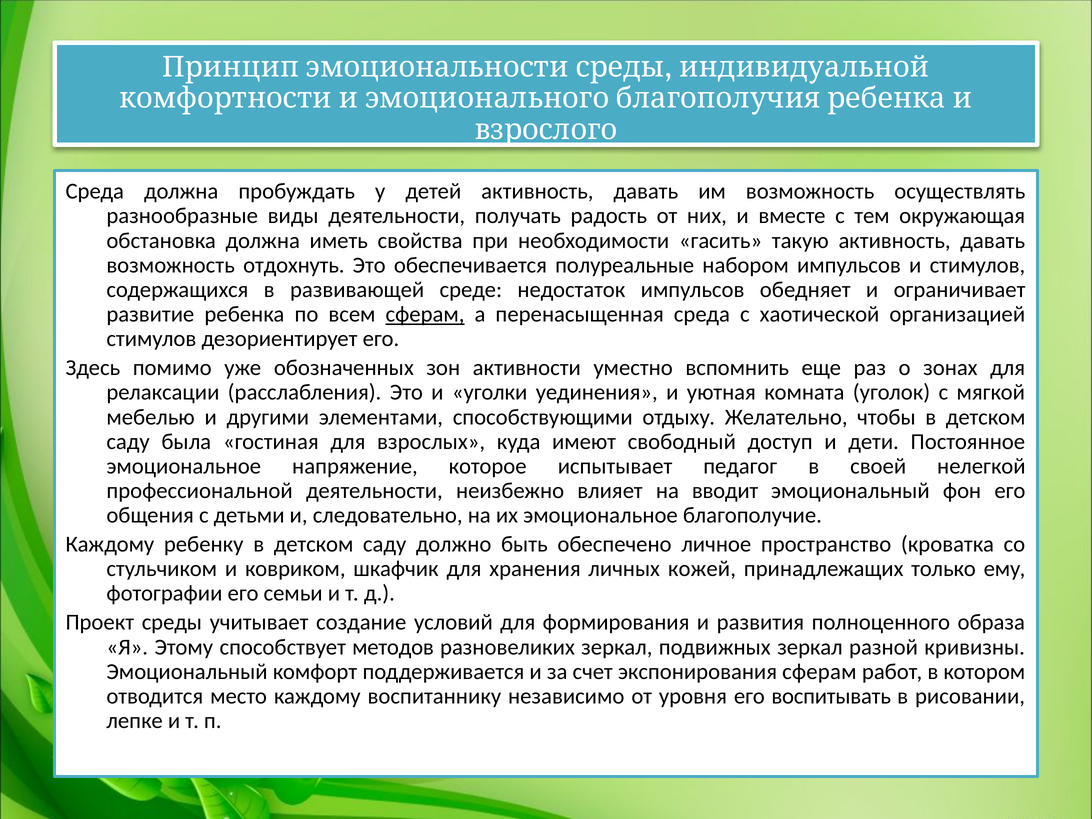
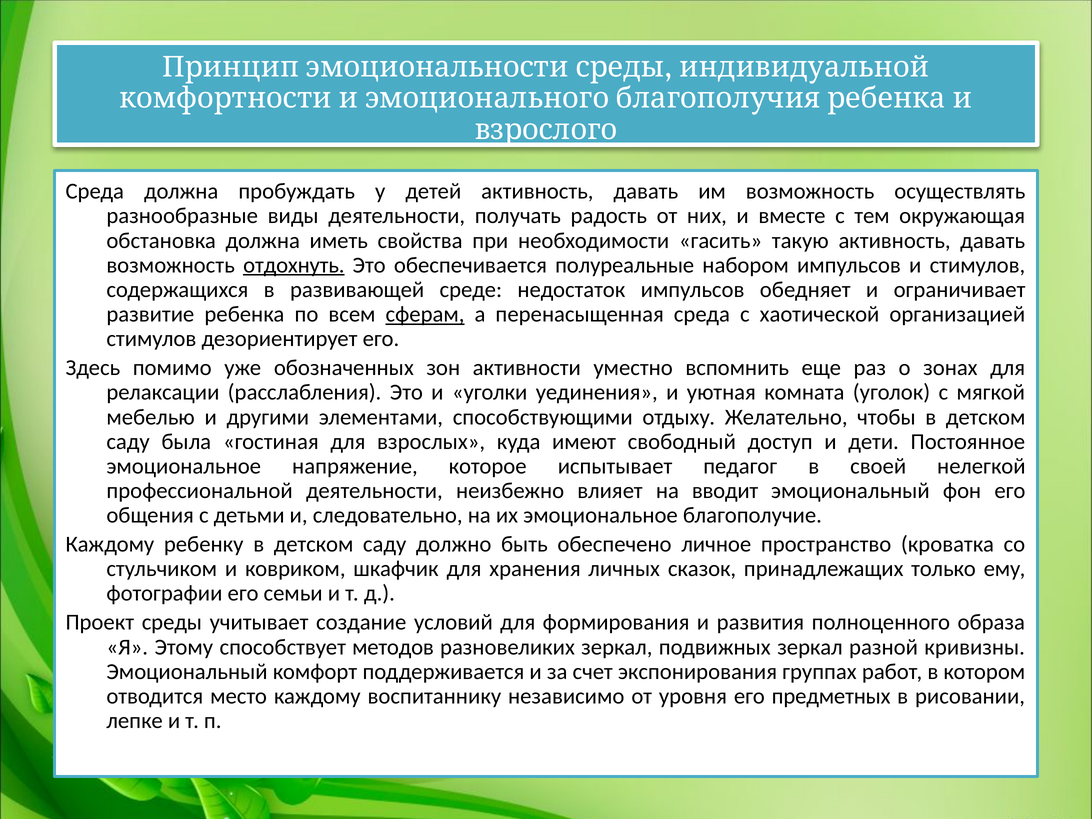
отдохнуть underline: none -> present
кожей: кожей -> сказок
экспонирования сферам: сферам -> группах
воспитывать: воспитывать -> предметных
